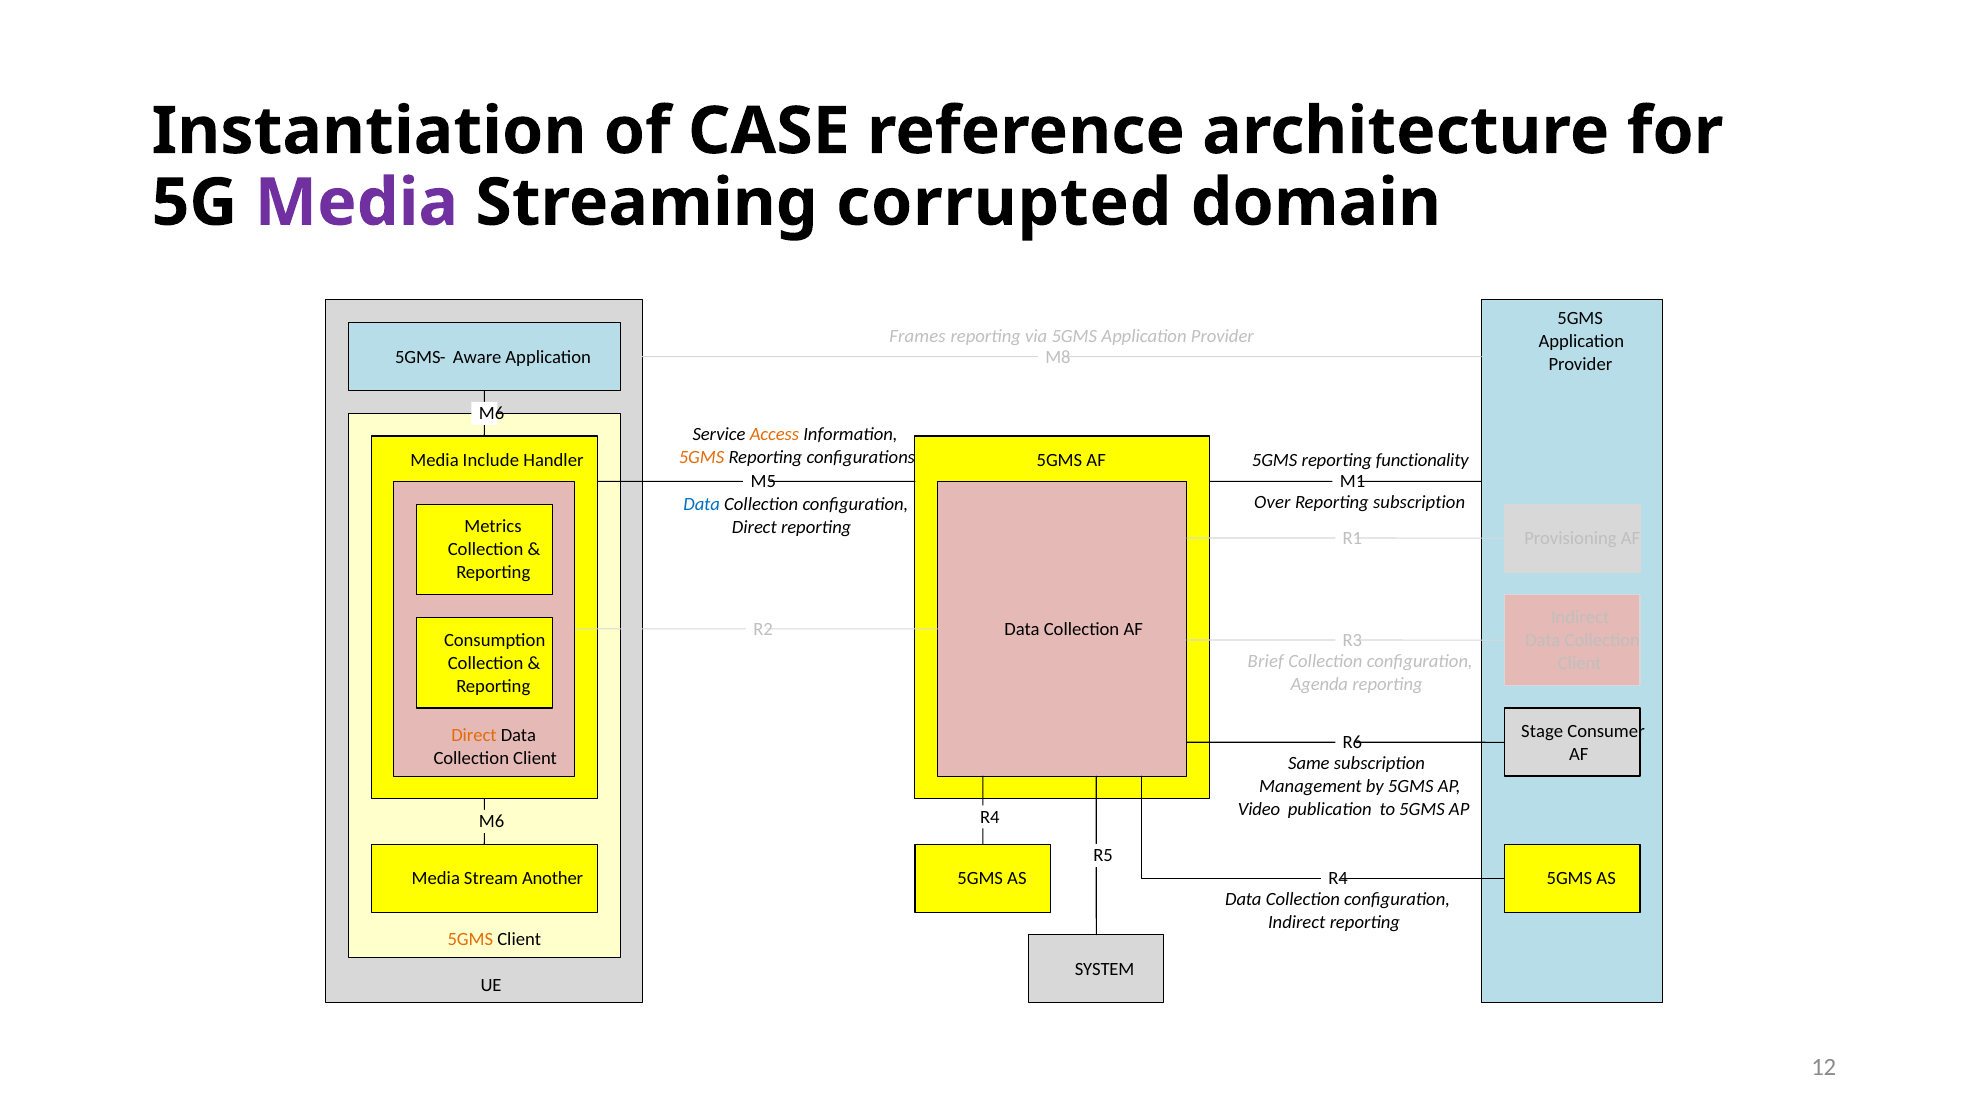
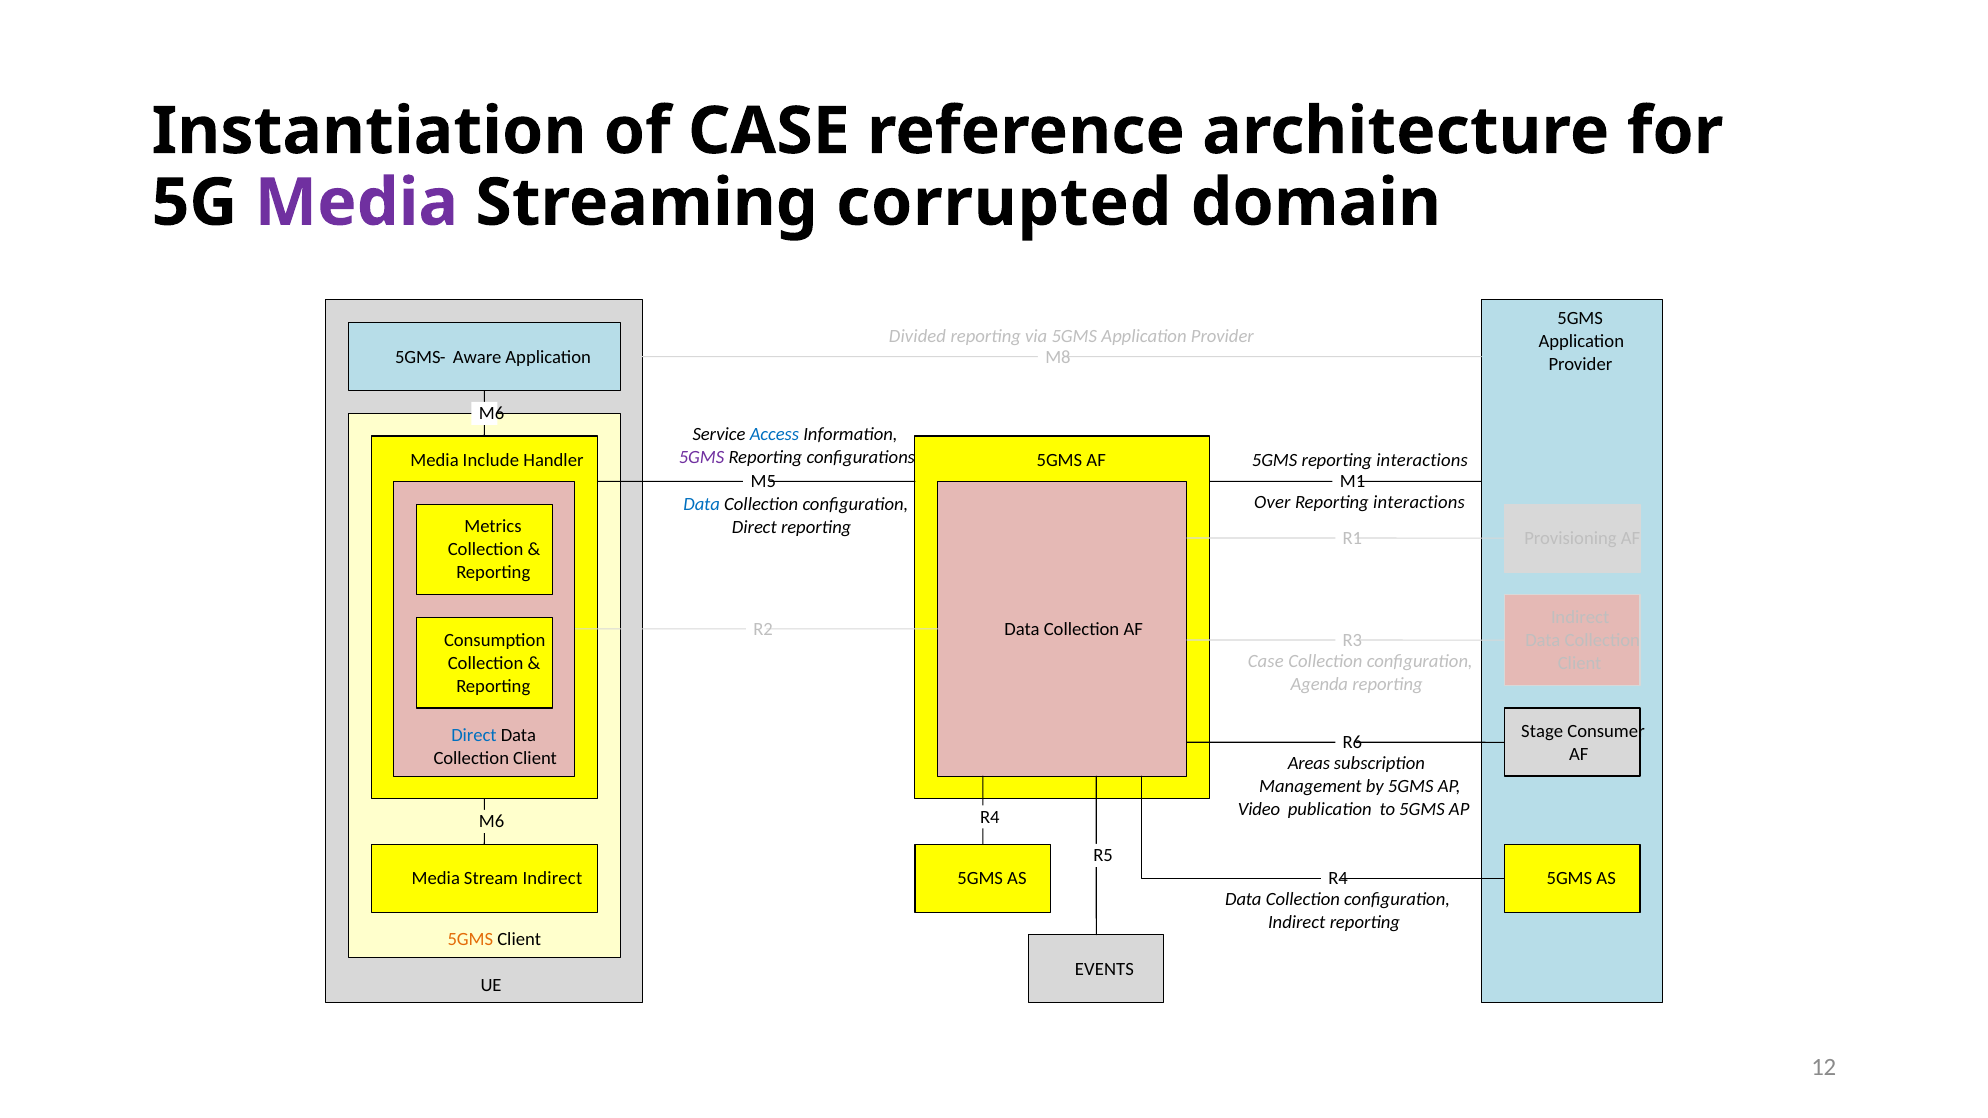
Frames: Frames -> Divided
Access colour: orange -> blue
5GMS at (702, 457) colour: orange -> purple
5GMS reporting functionality: functionality -> interactions
subscription at (1419, 503): subscription -> interactions
Brief at (1266, 662): Brief -> Case
Direct at (474, 736) colour: orange -> blue
Same: Same -> Areas
Stream Another: Another -> Indirect
SYSTEM: SYSTEM -> EVENTS
